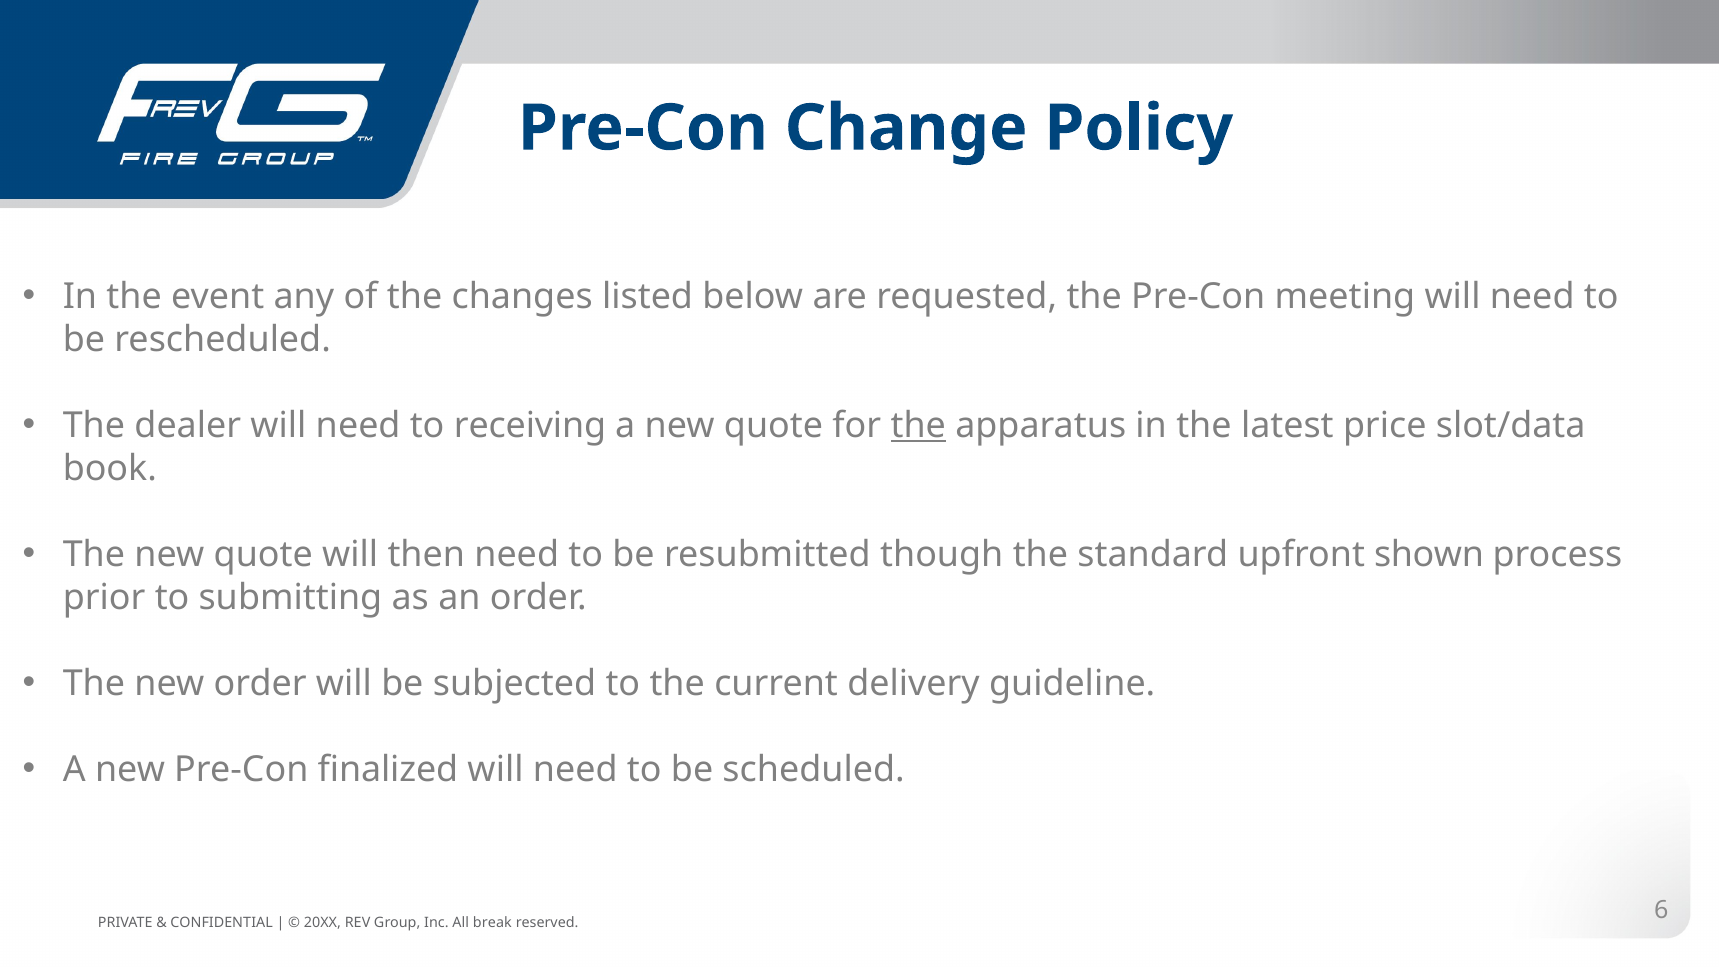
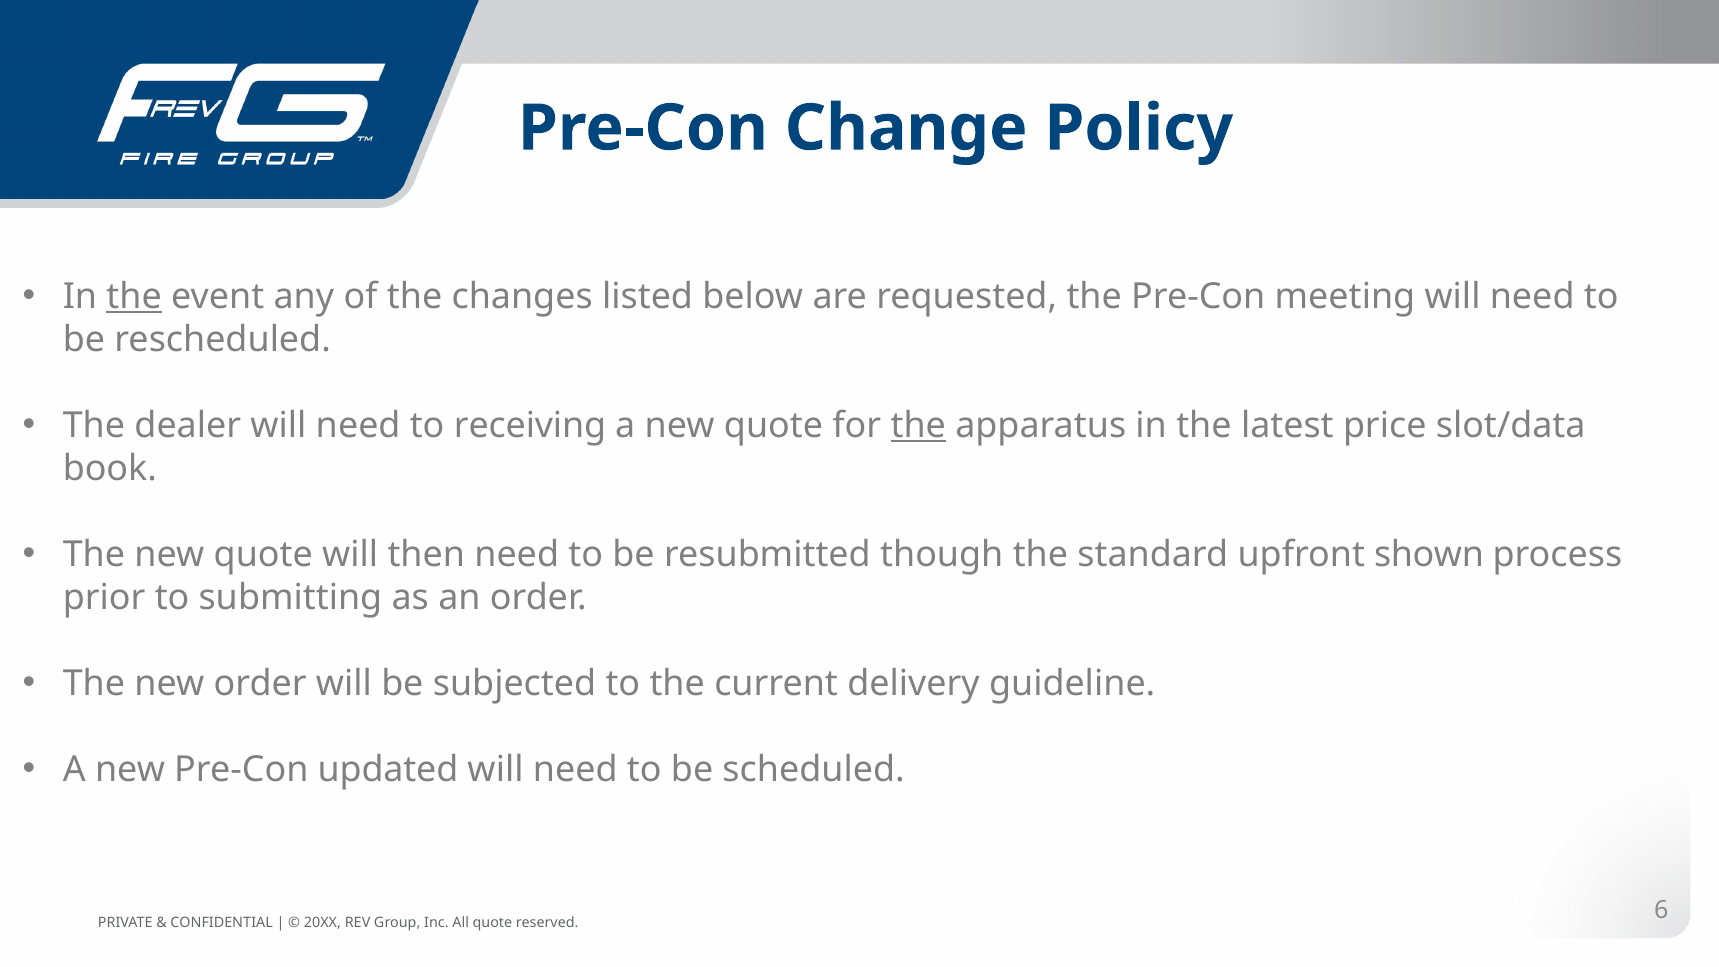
the at (134, 297) underline: none -> present
finalized: finalized -> updated
All break: break -> quote
